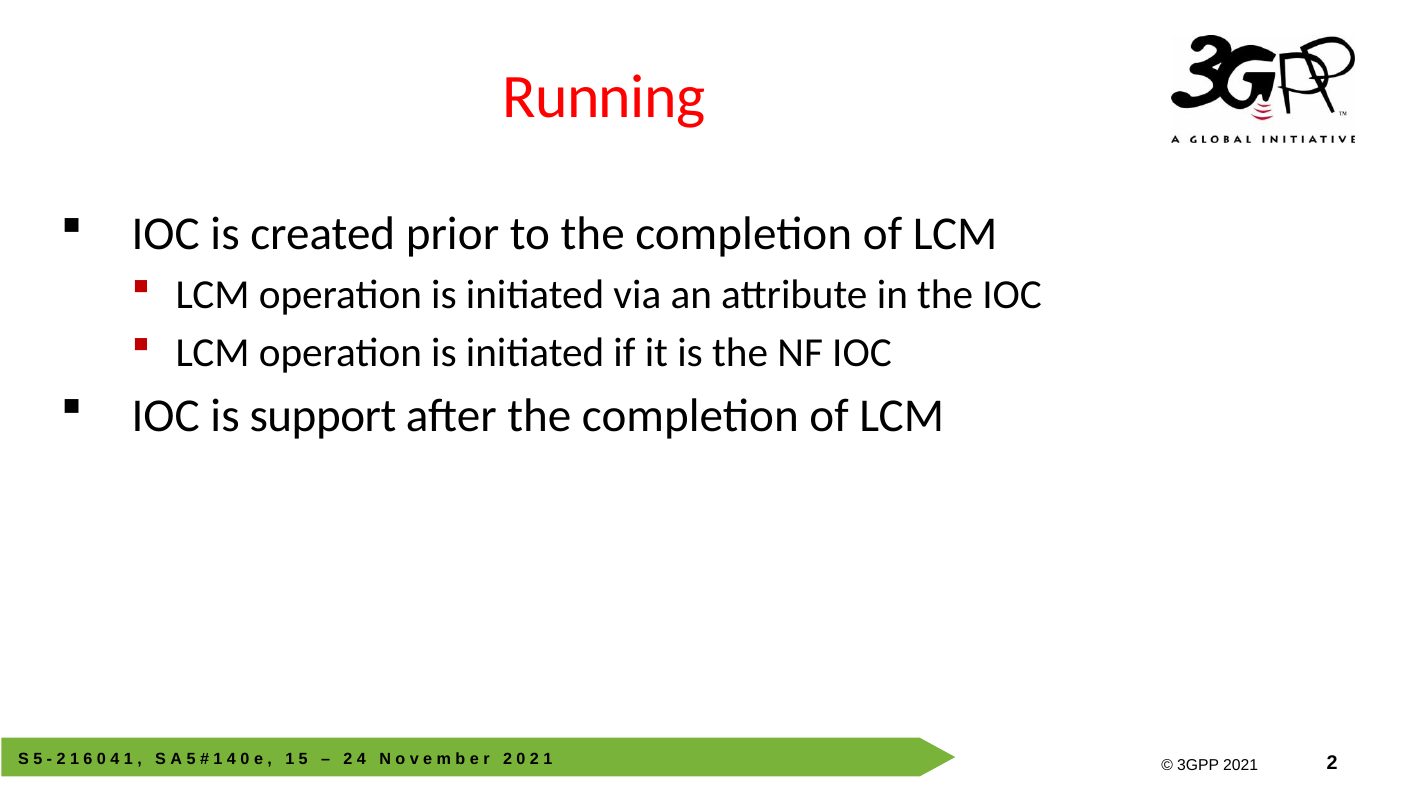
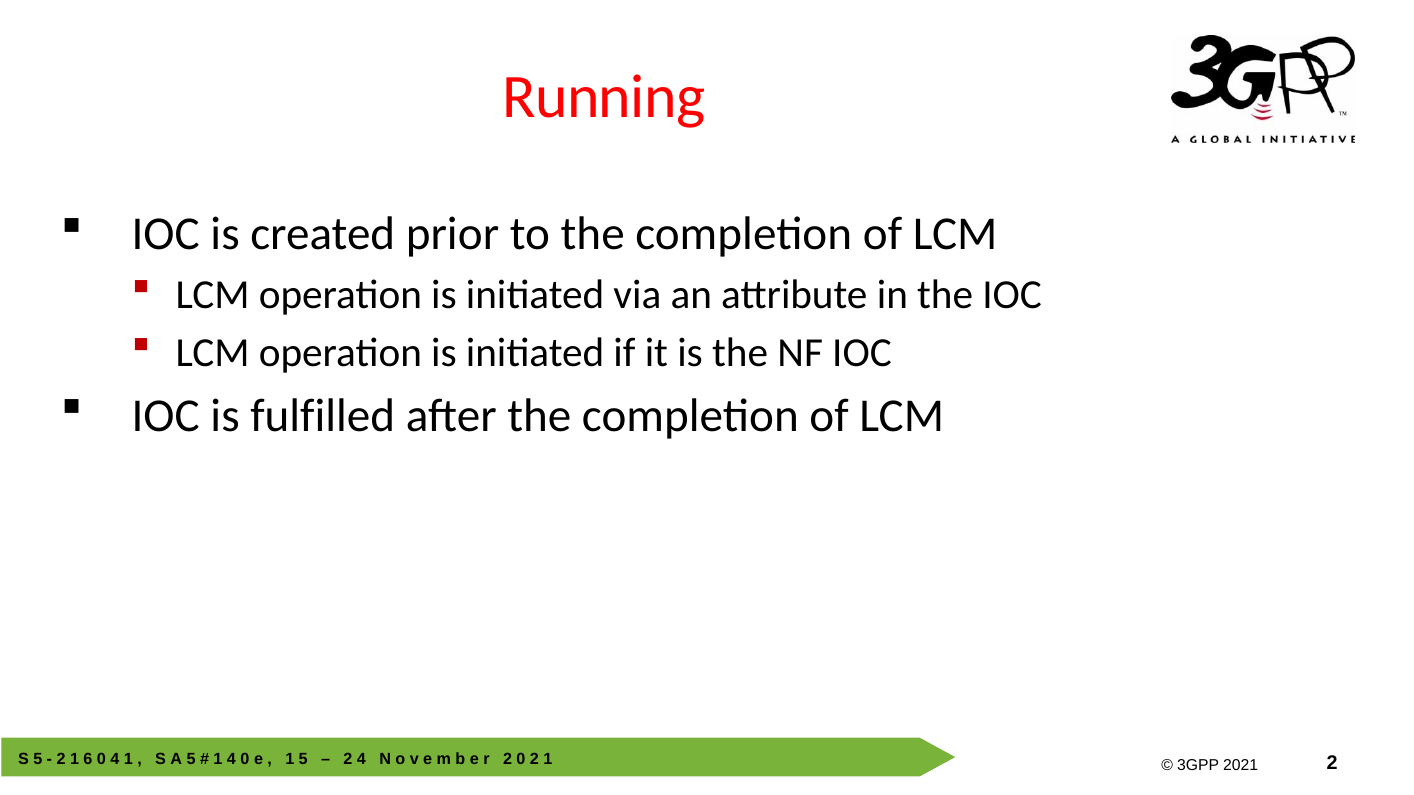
support: support -> fulfilled
